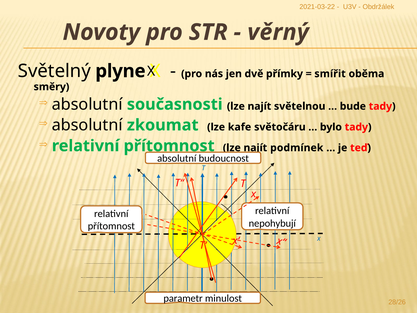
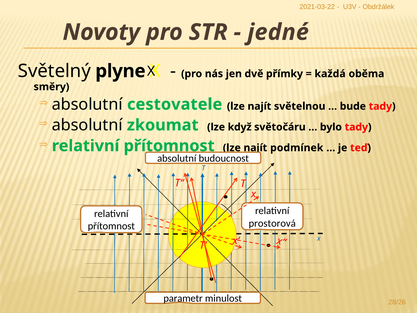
věrný: věrný -> jedné
smířit: smířit -> každá
současnosti: současnosti -> cestovatele
kafe: kafe -> když
nepohybují: nepohybují -> prostorová
